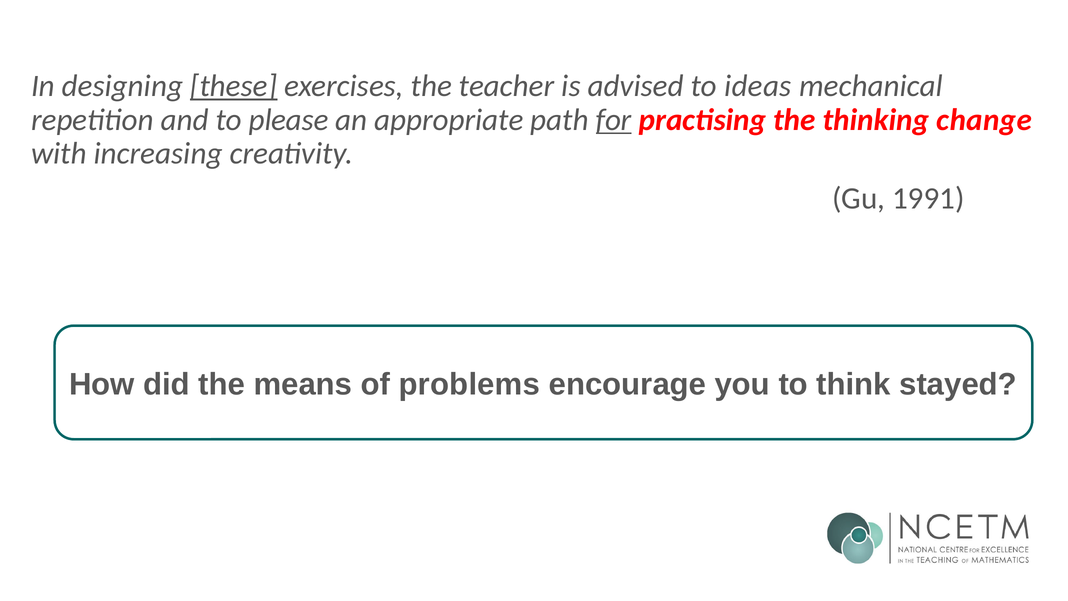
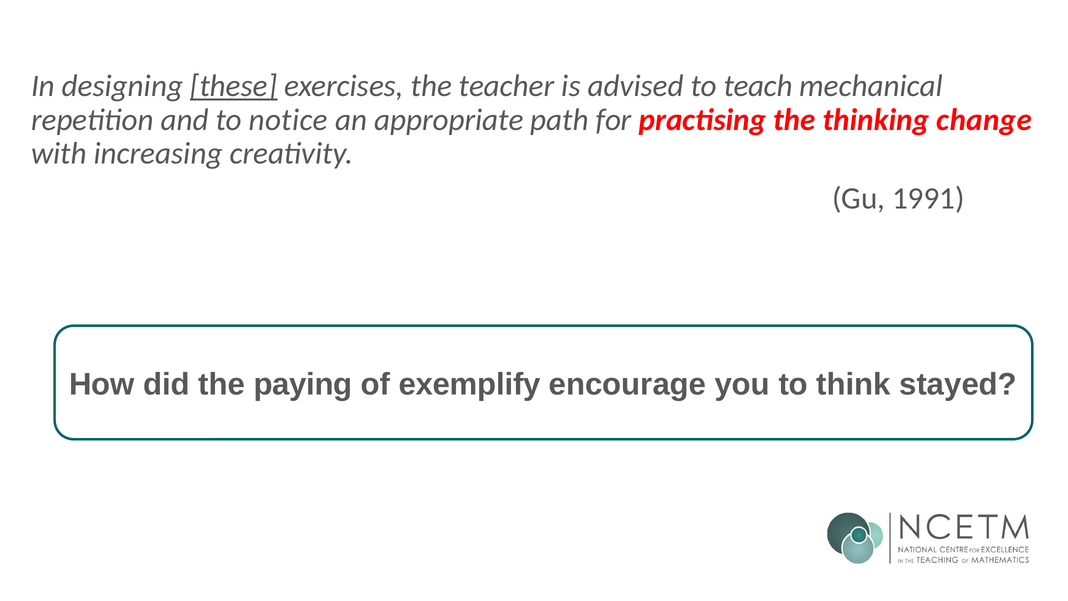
ideas: ideas -> teach
please: please -> notice
for underline: present -> none
means: means -> paying
problems: problems -> exemplify
